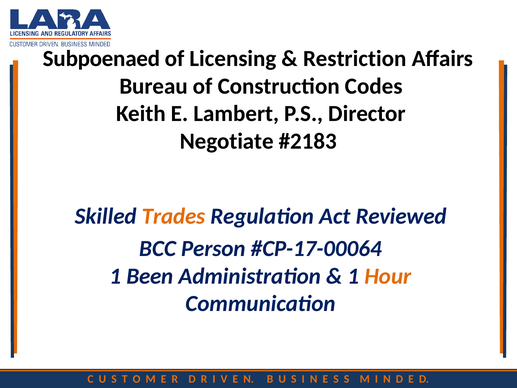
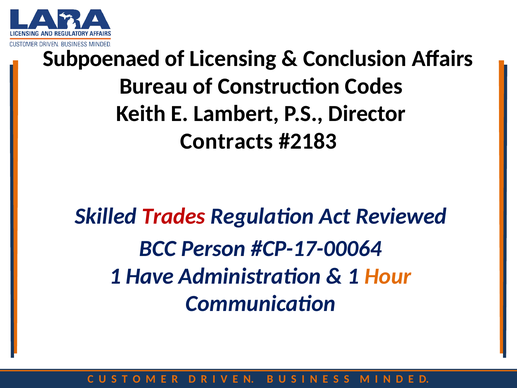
Restriction: Restriction -> Conclusion
Negotiate: Negotiate -> Contracts
Trades colour: orange -> red
Been: Been -> Have
